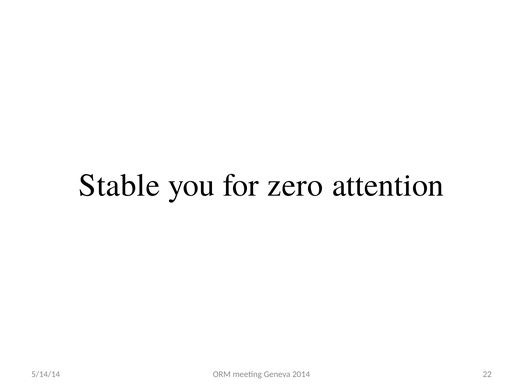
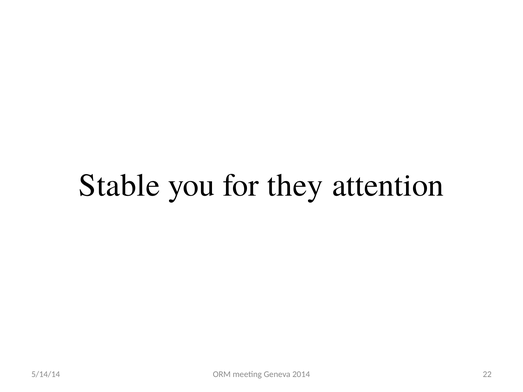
zero: zero -> they
